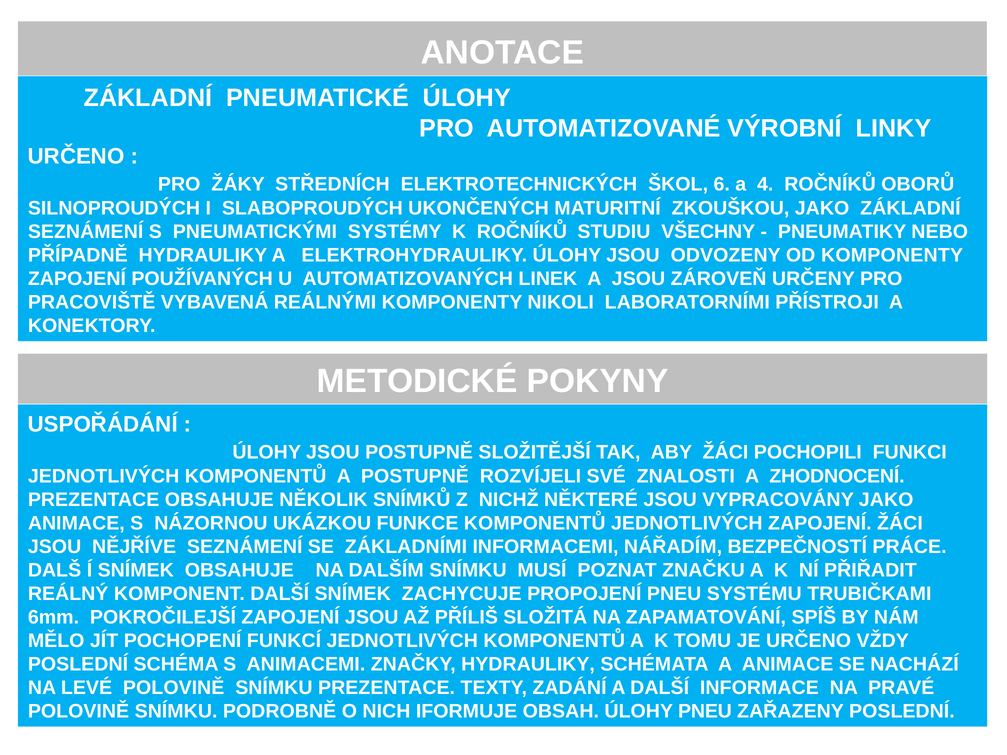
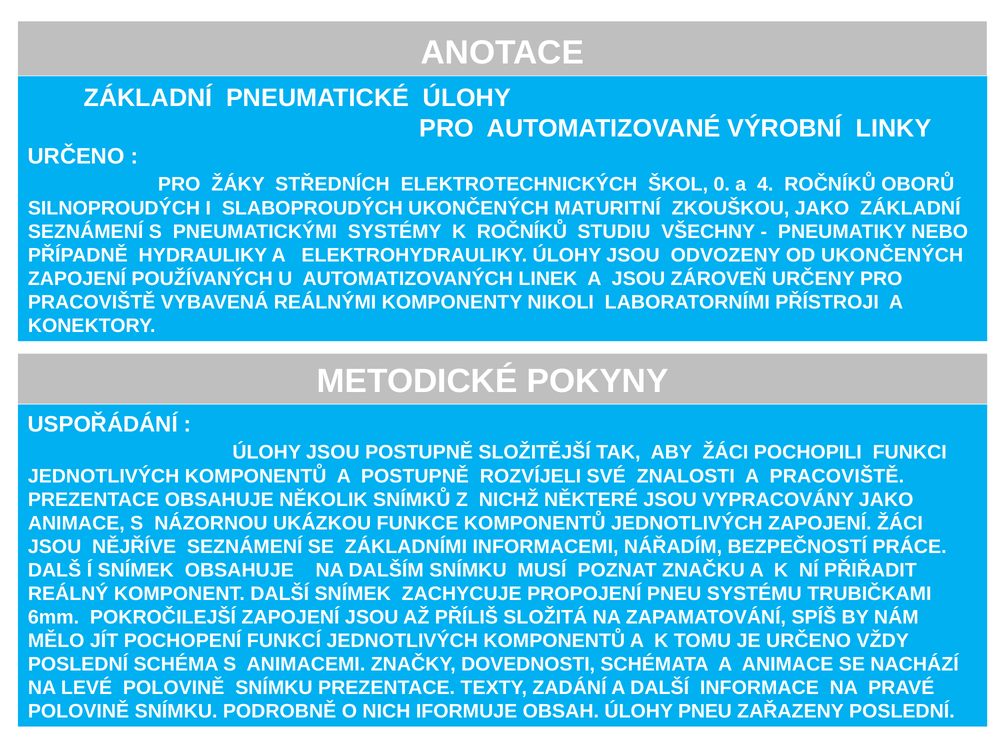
6: 6 -> 0
OD KOMPONENTY: KOMPONENTY -> UKONČENÝCH
A ZHODNOCENÍ: ZHODNOCENÍ -> PRACOVIŠTĚ
ZNAČKY HYDRAULIKY: HYDRAULIKY -> DOVEDNOSTI
